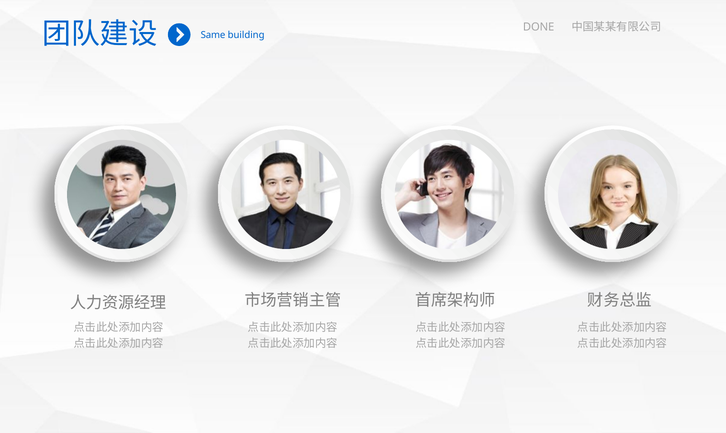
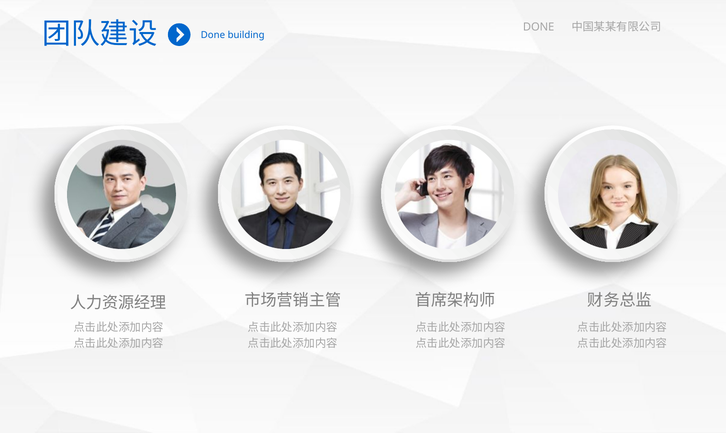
Same at (213, 35): Same -> Done
